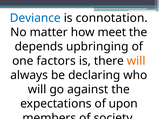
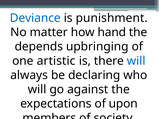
connotation: connotation -> punishment
meet: meet -> hand
factors: factors -> artistic
will at (136, 61) colour: orange -> blue
